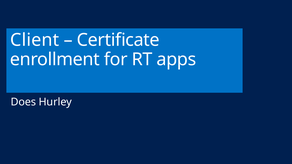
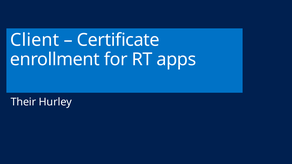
Does: Does -> Their
